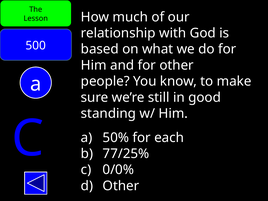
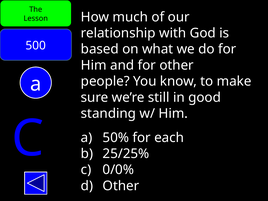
77/25%: 77/25% -> 25/25%
